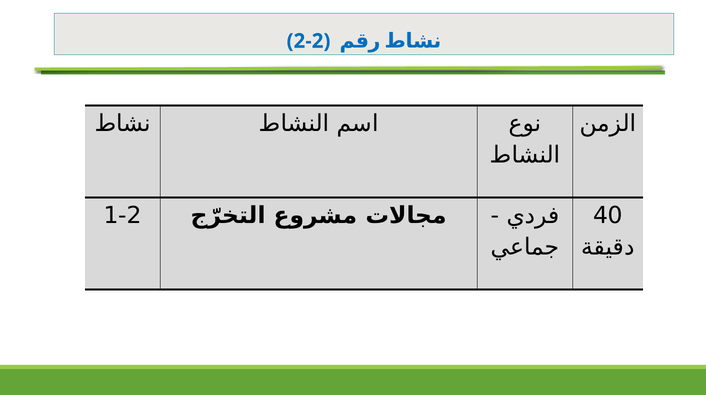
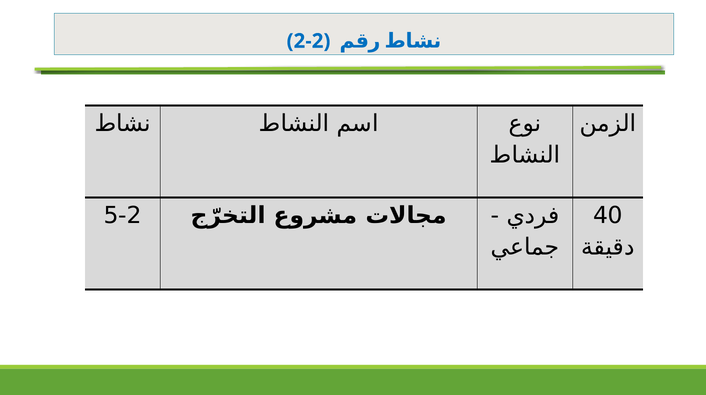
1-2: 1-2 -> 5-2
